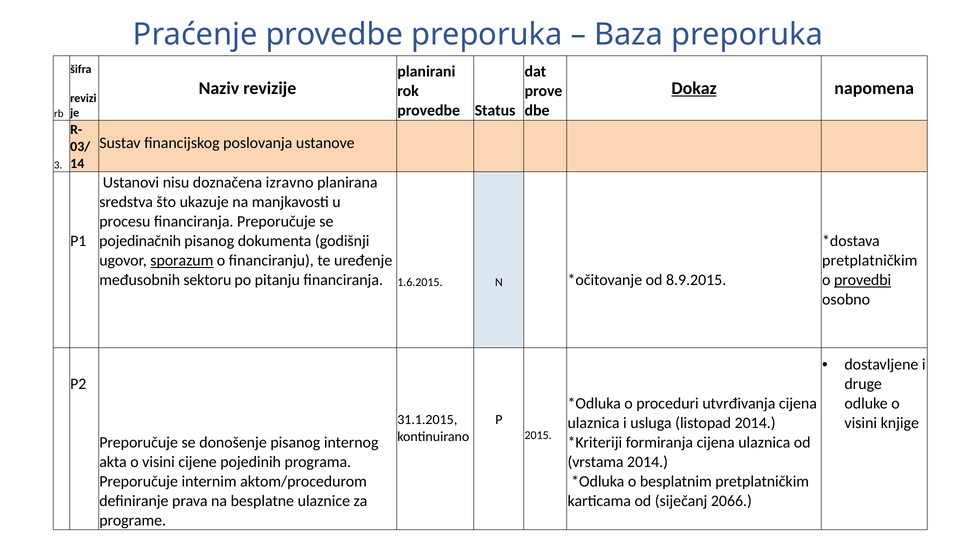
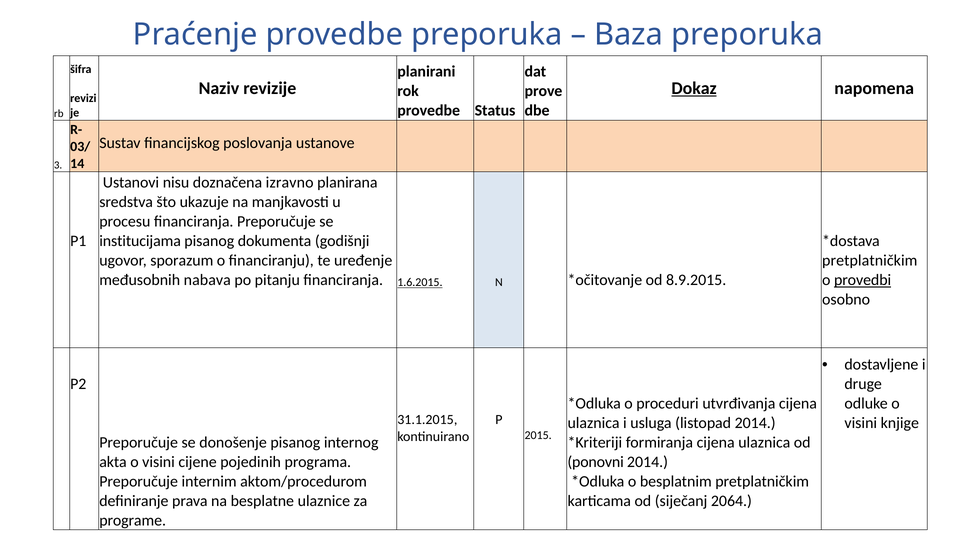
pojedinačnih: pojedinačnih -> institucijama
sporazum underline: present -> none
sektoru: sektoru -> nabava
1.6.2015 underline: none -> present
vrstama: vrstama -> ponovni
2066: 2066 -> 2064
